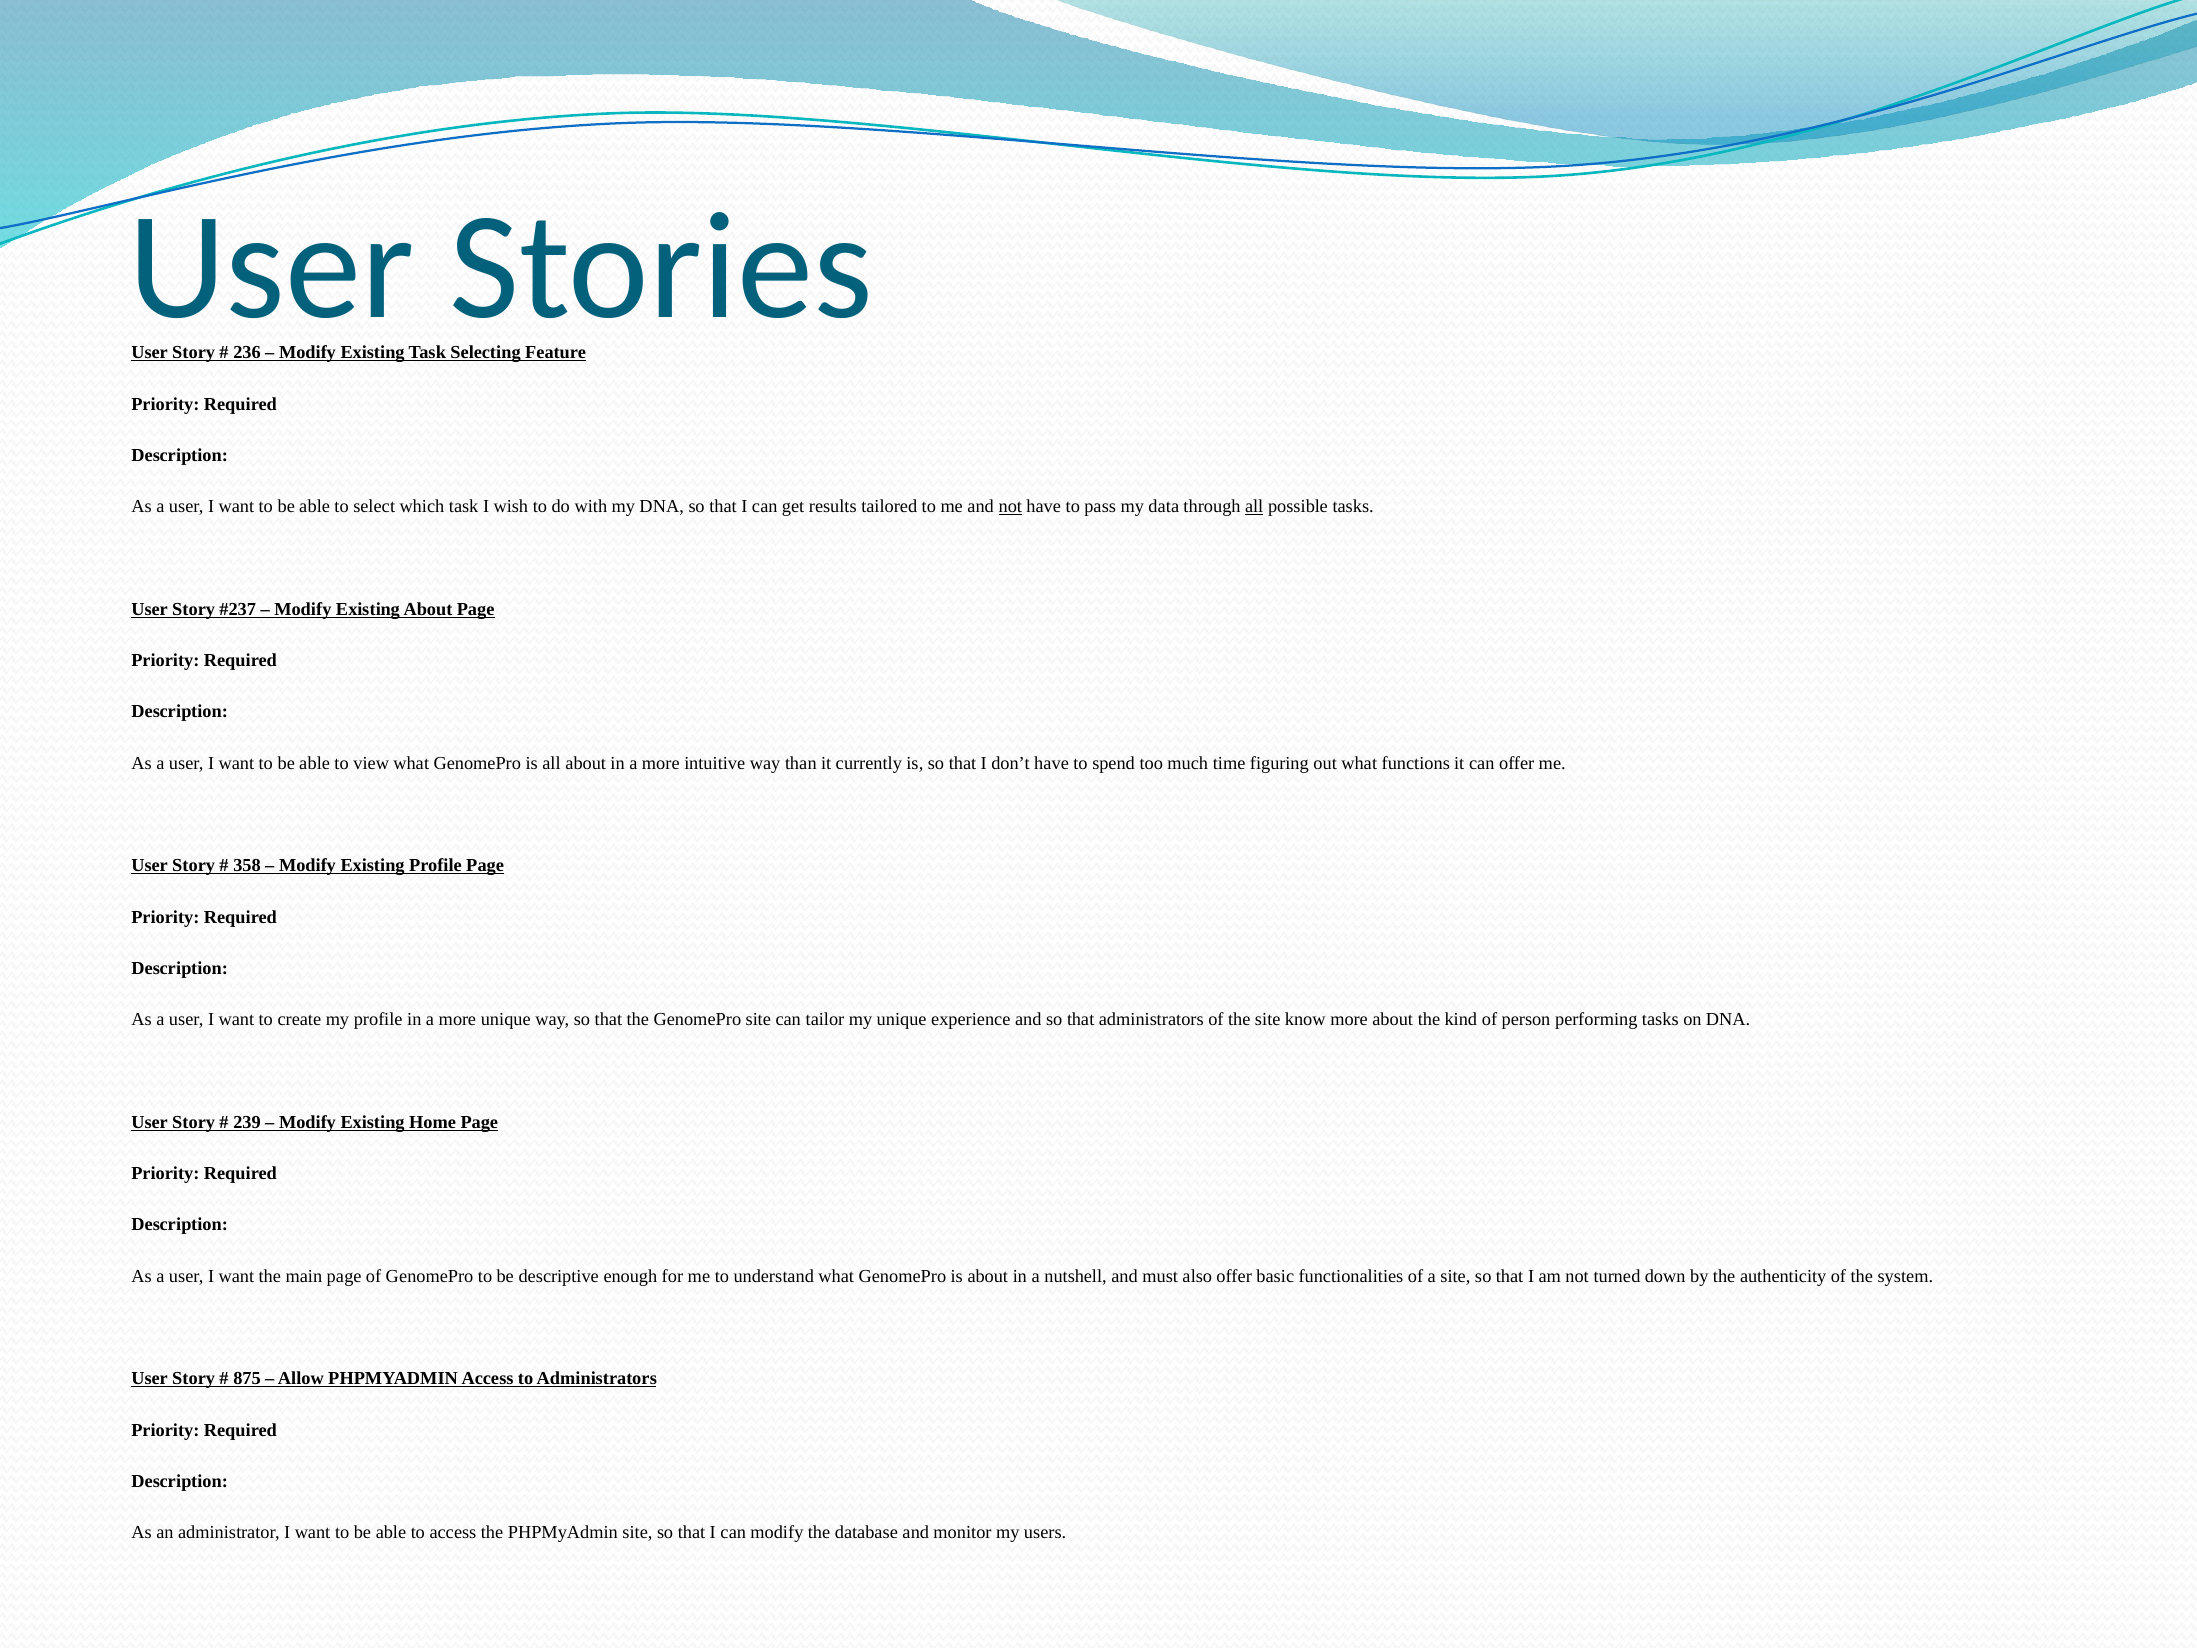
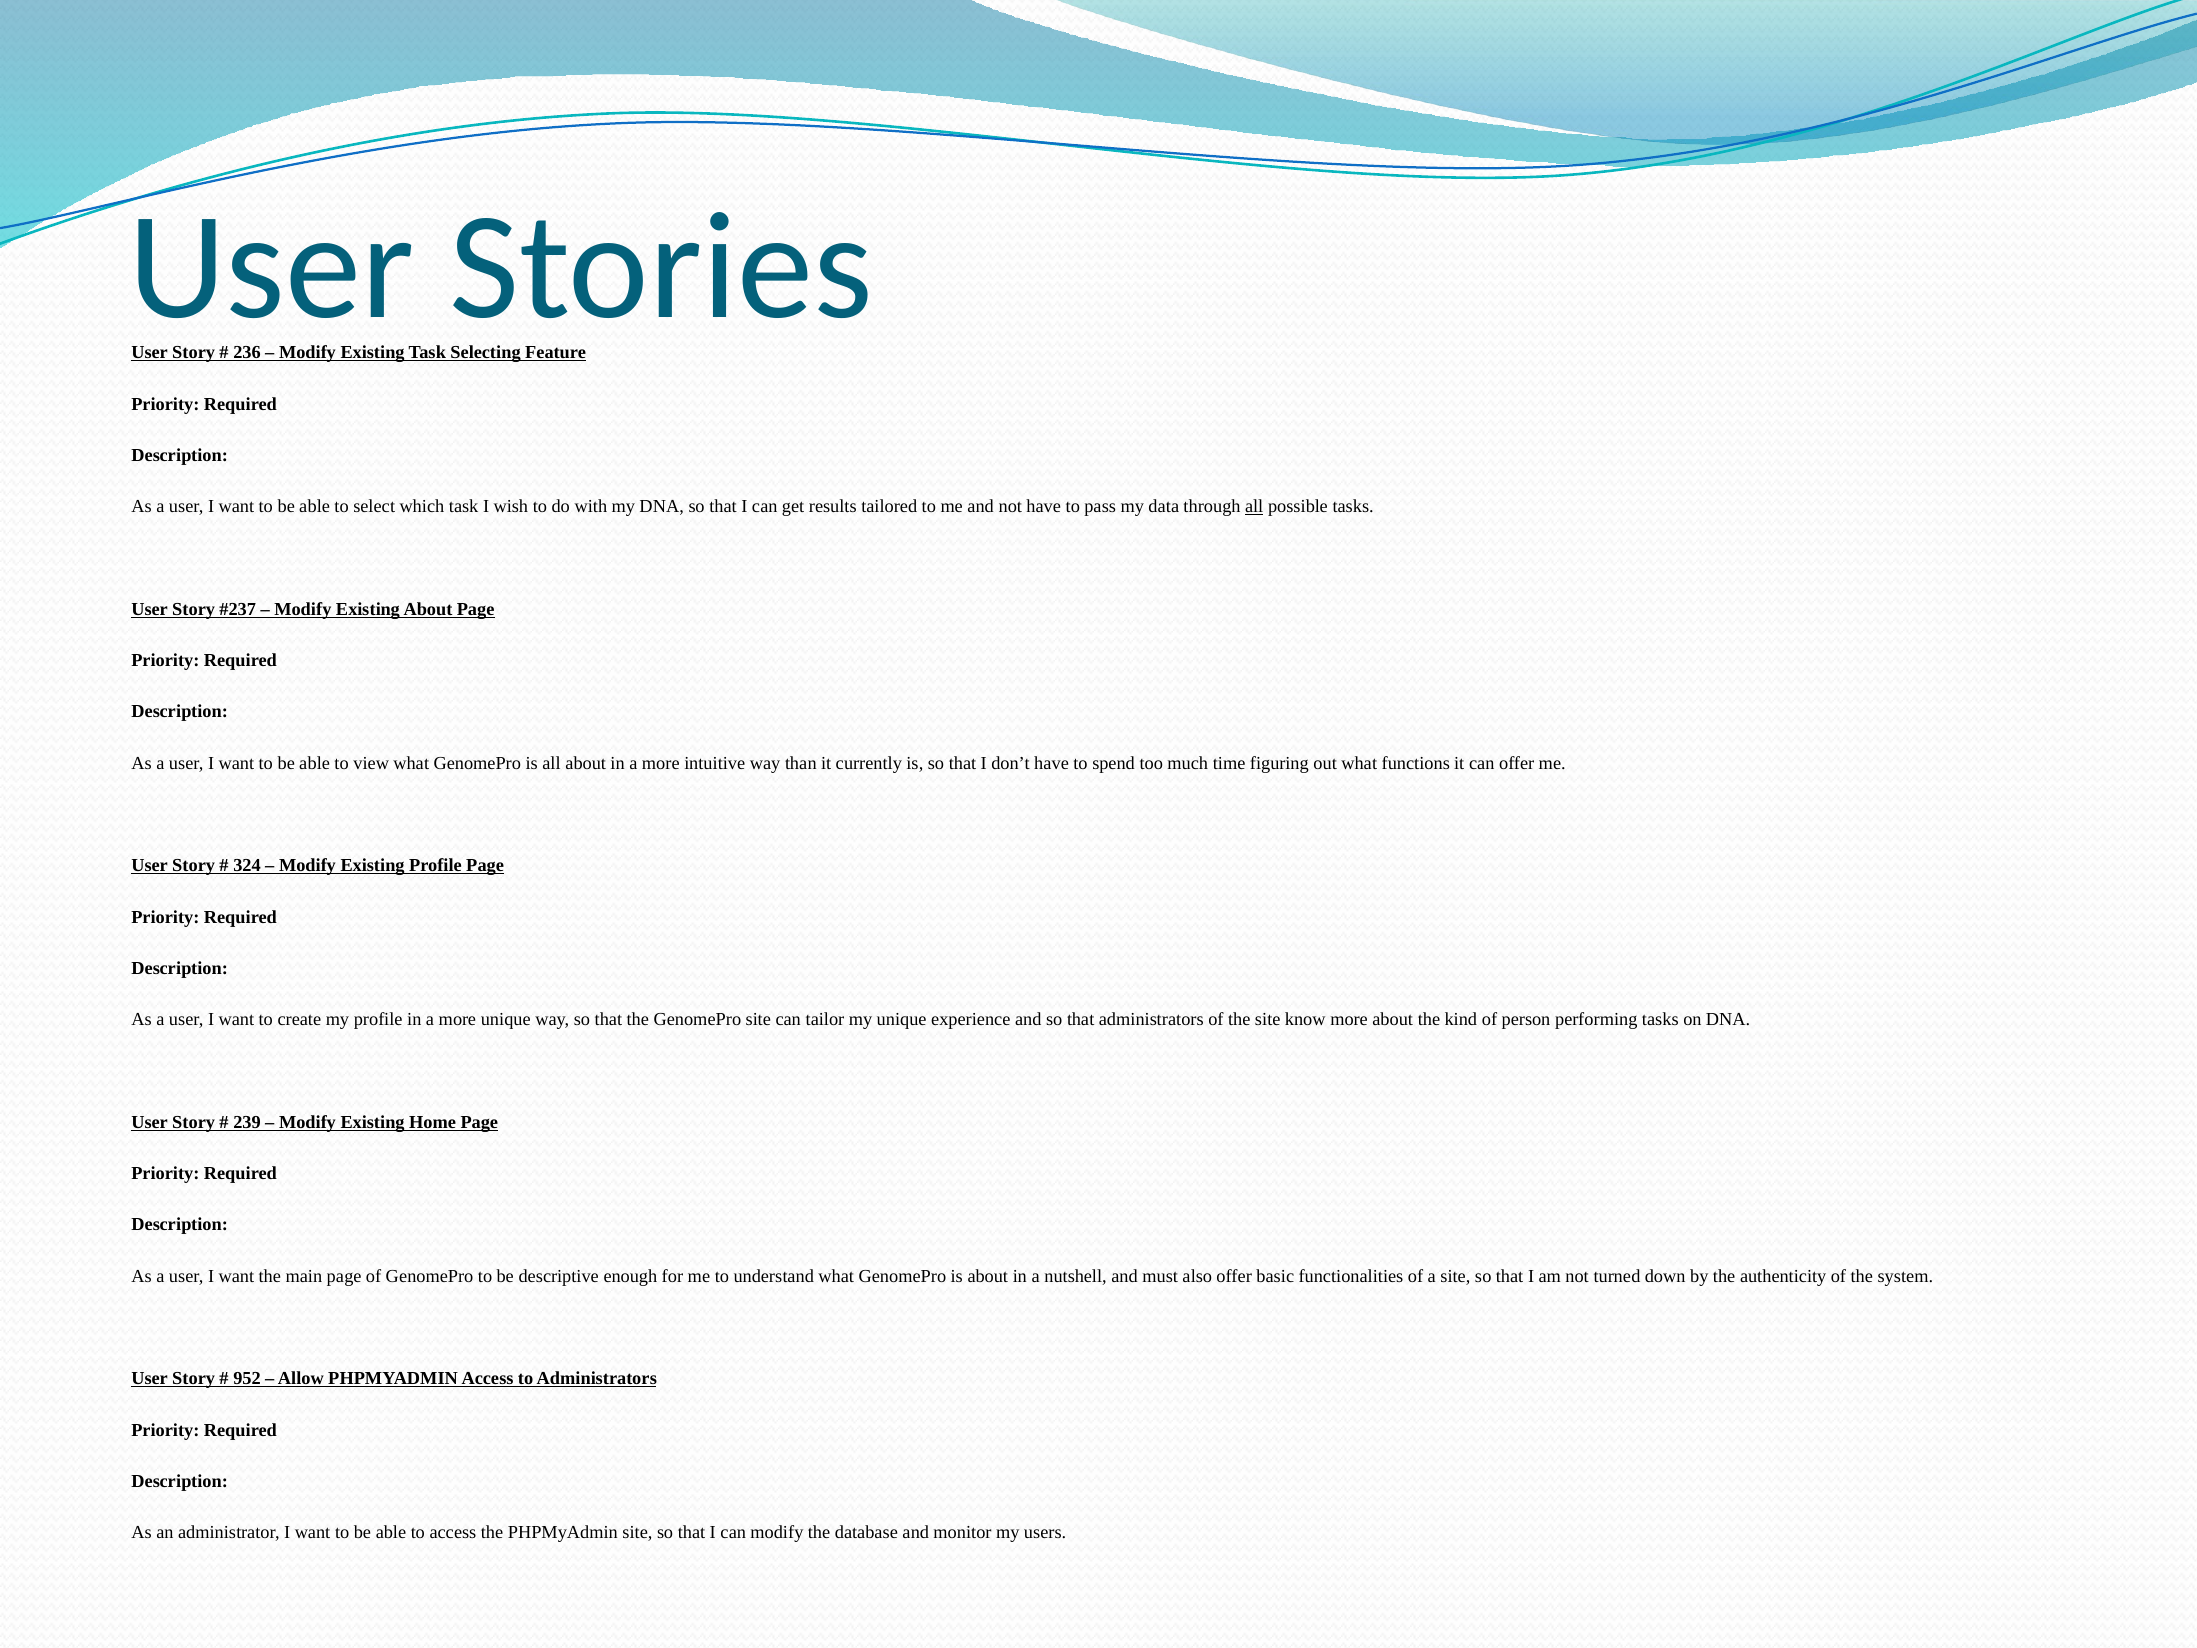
not at (1010, 507) underline: present -> none
358: 358 -> 324
875: 875 -> 952
